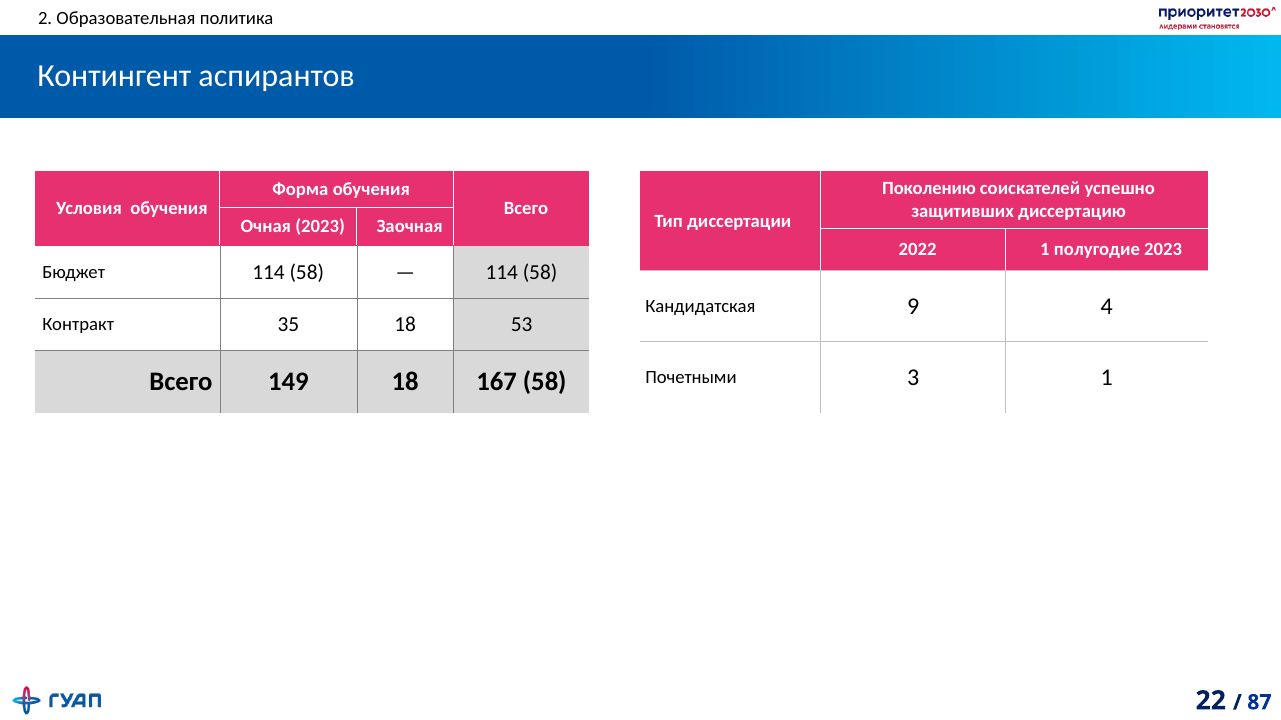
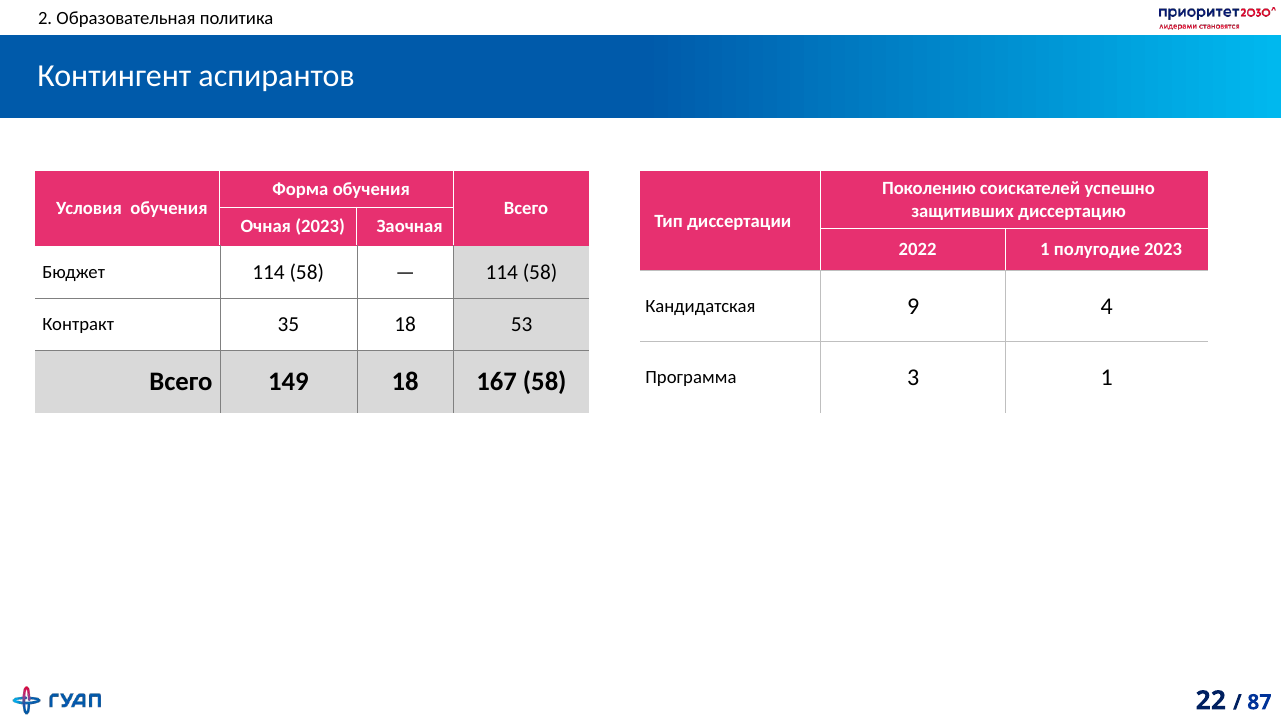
Почетными: Почетными -> Программа
